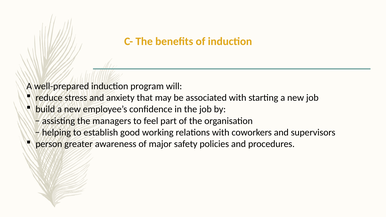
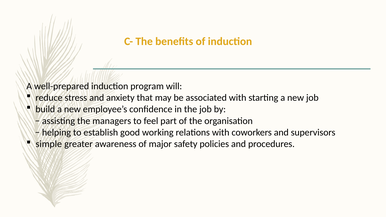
person: person -> simple
